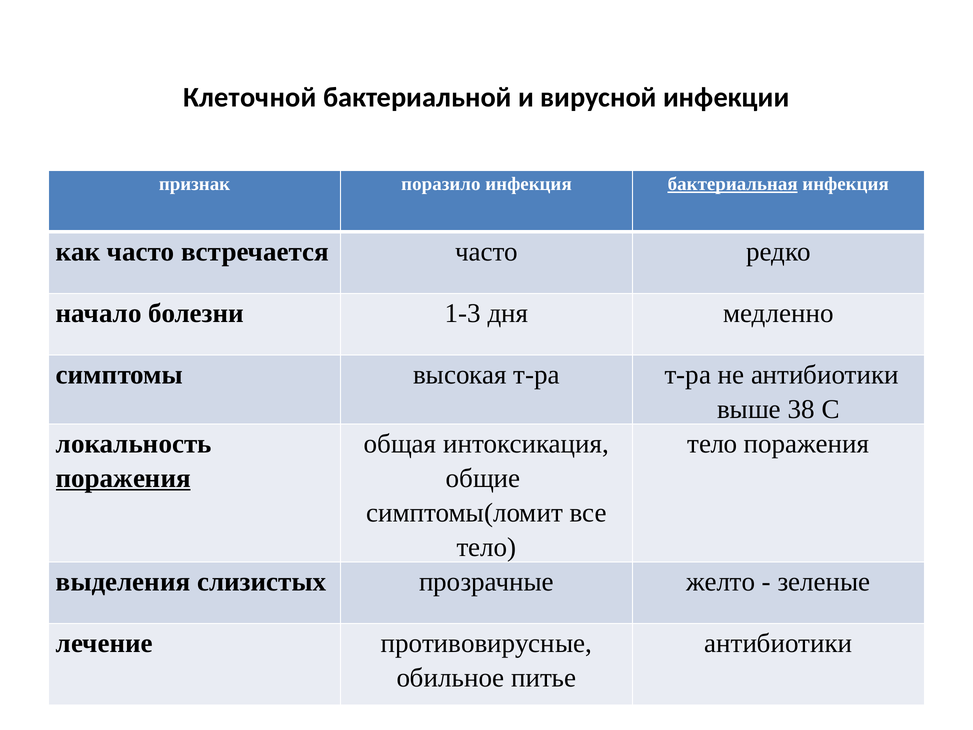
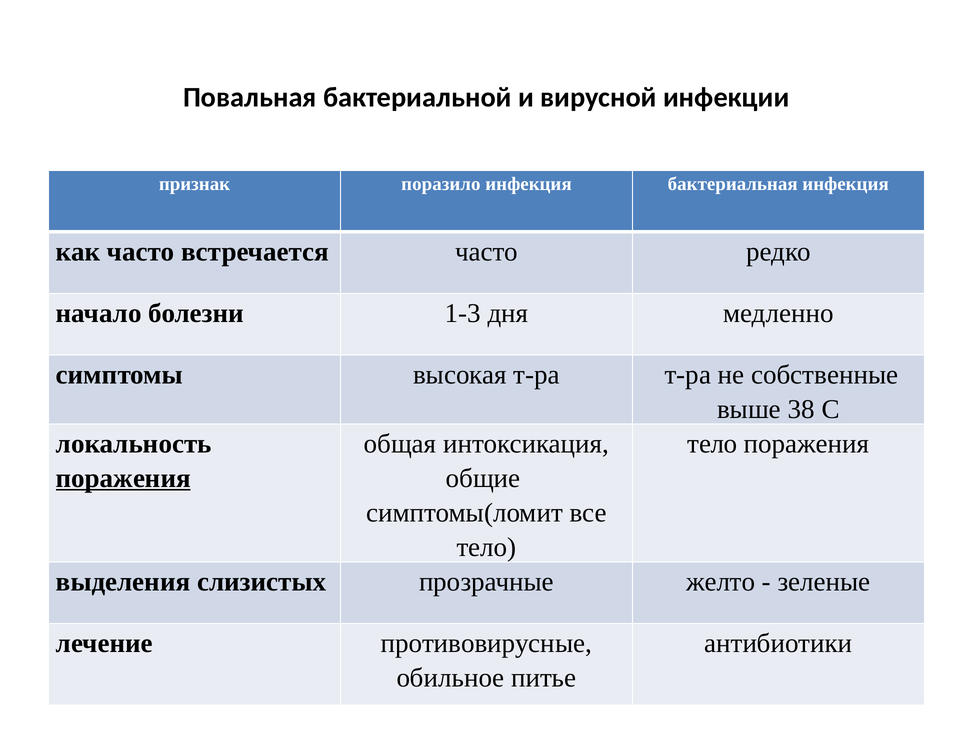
Клеточной: Клеточной -> Повальная
бактериальная underline: present -> none
не антибиотики: антибиотики -> собственные
